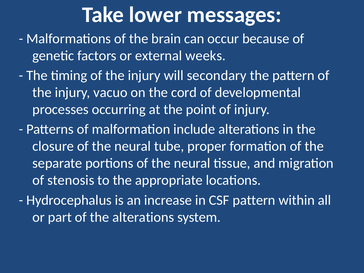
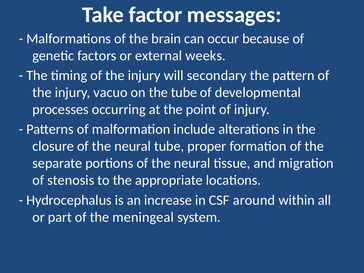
lower: lower -> factor
the cord: cord -> tube
CSF pattern: pattern -> around
the alterations: alterations -> meningeal
